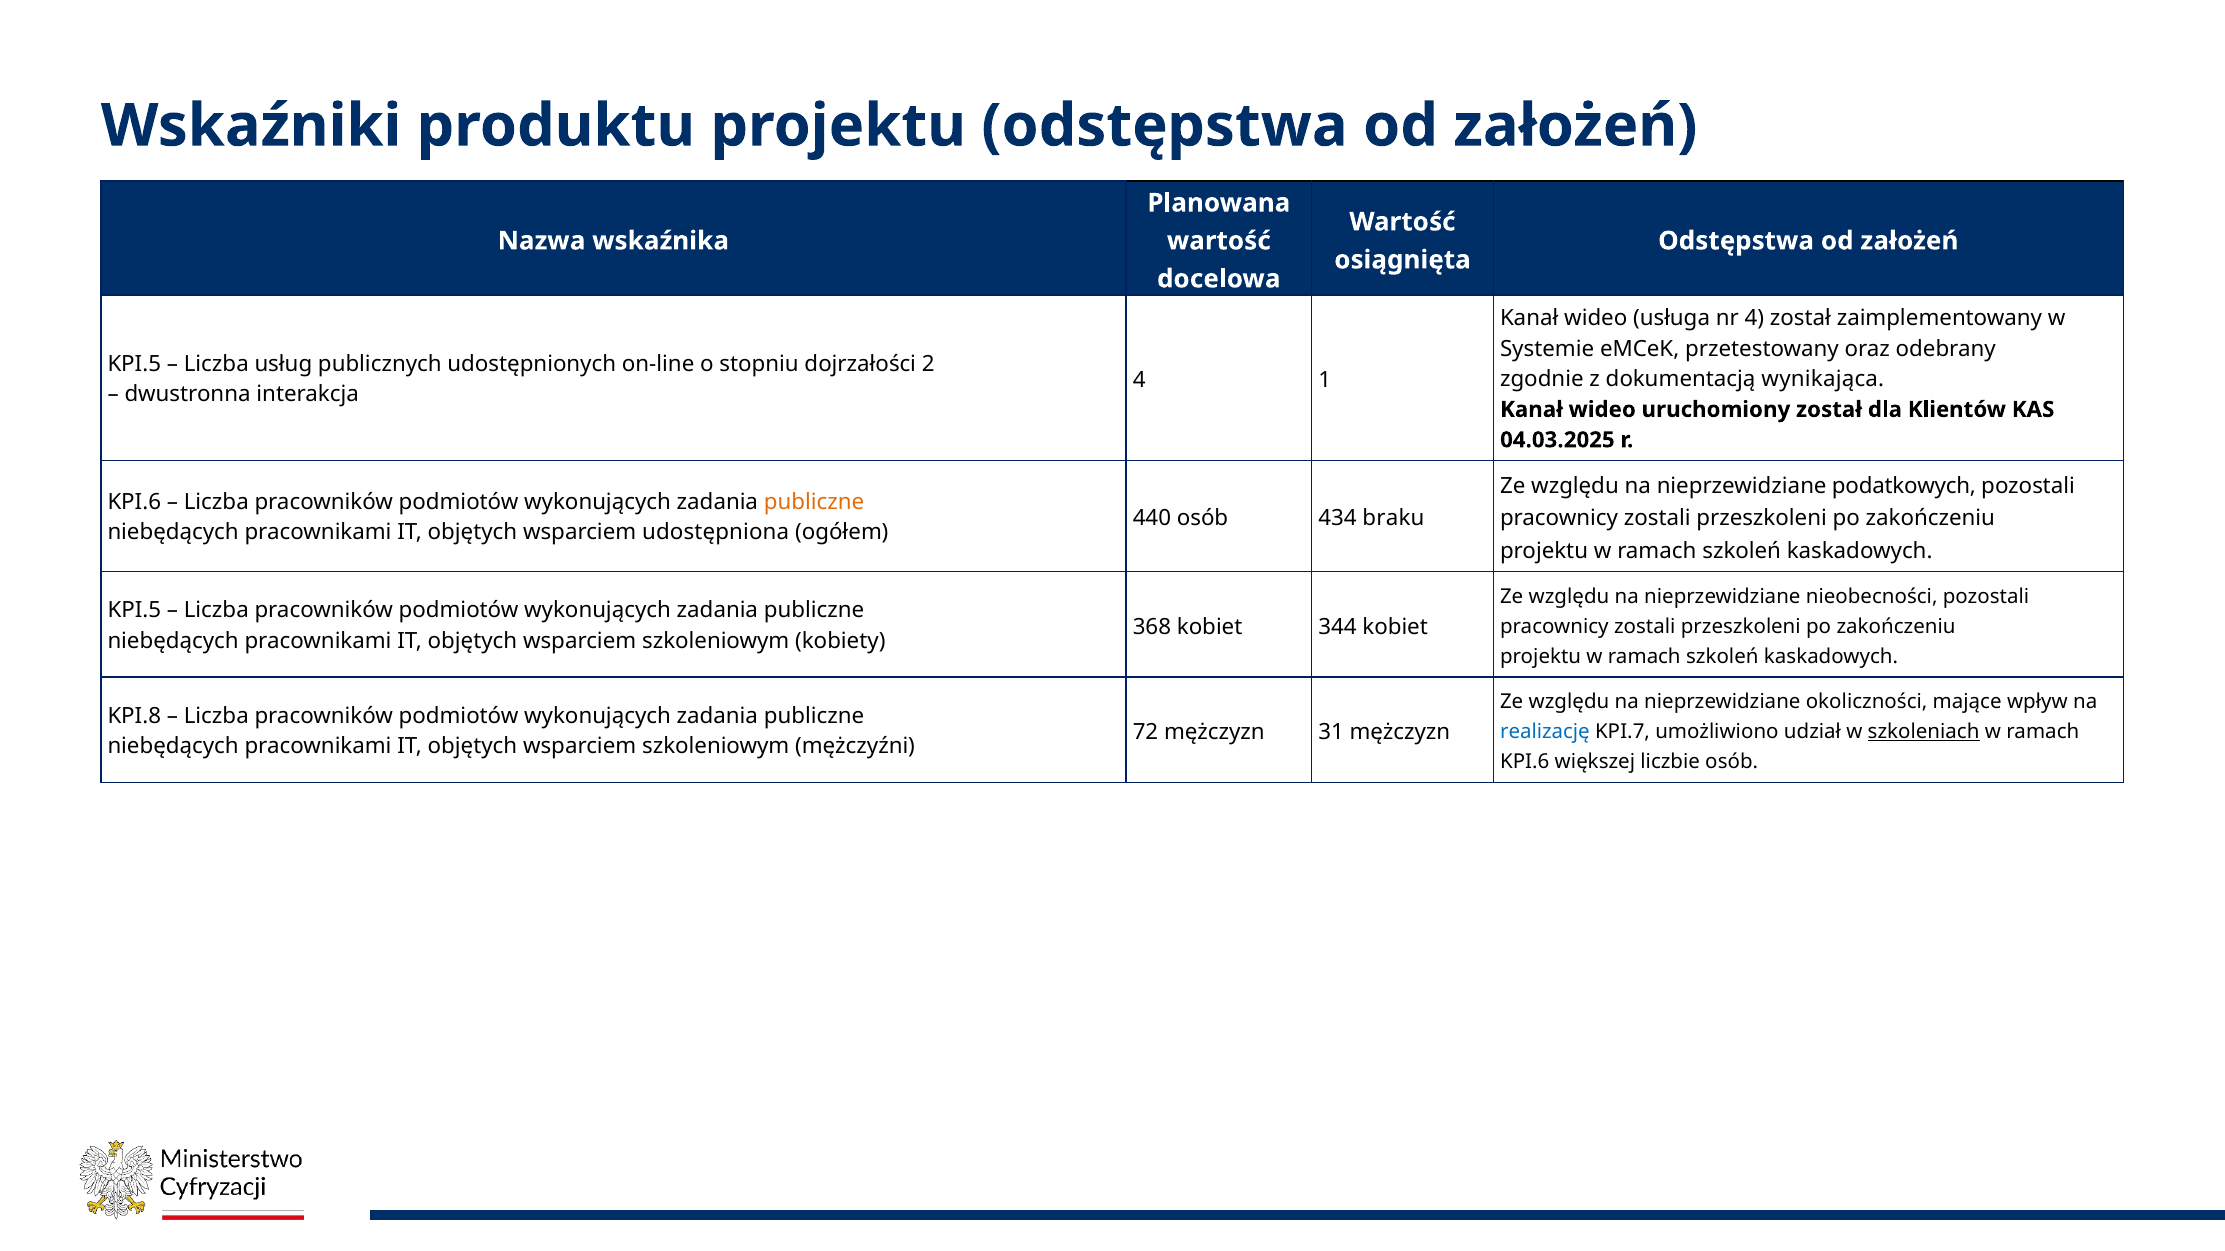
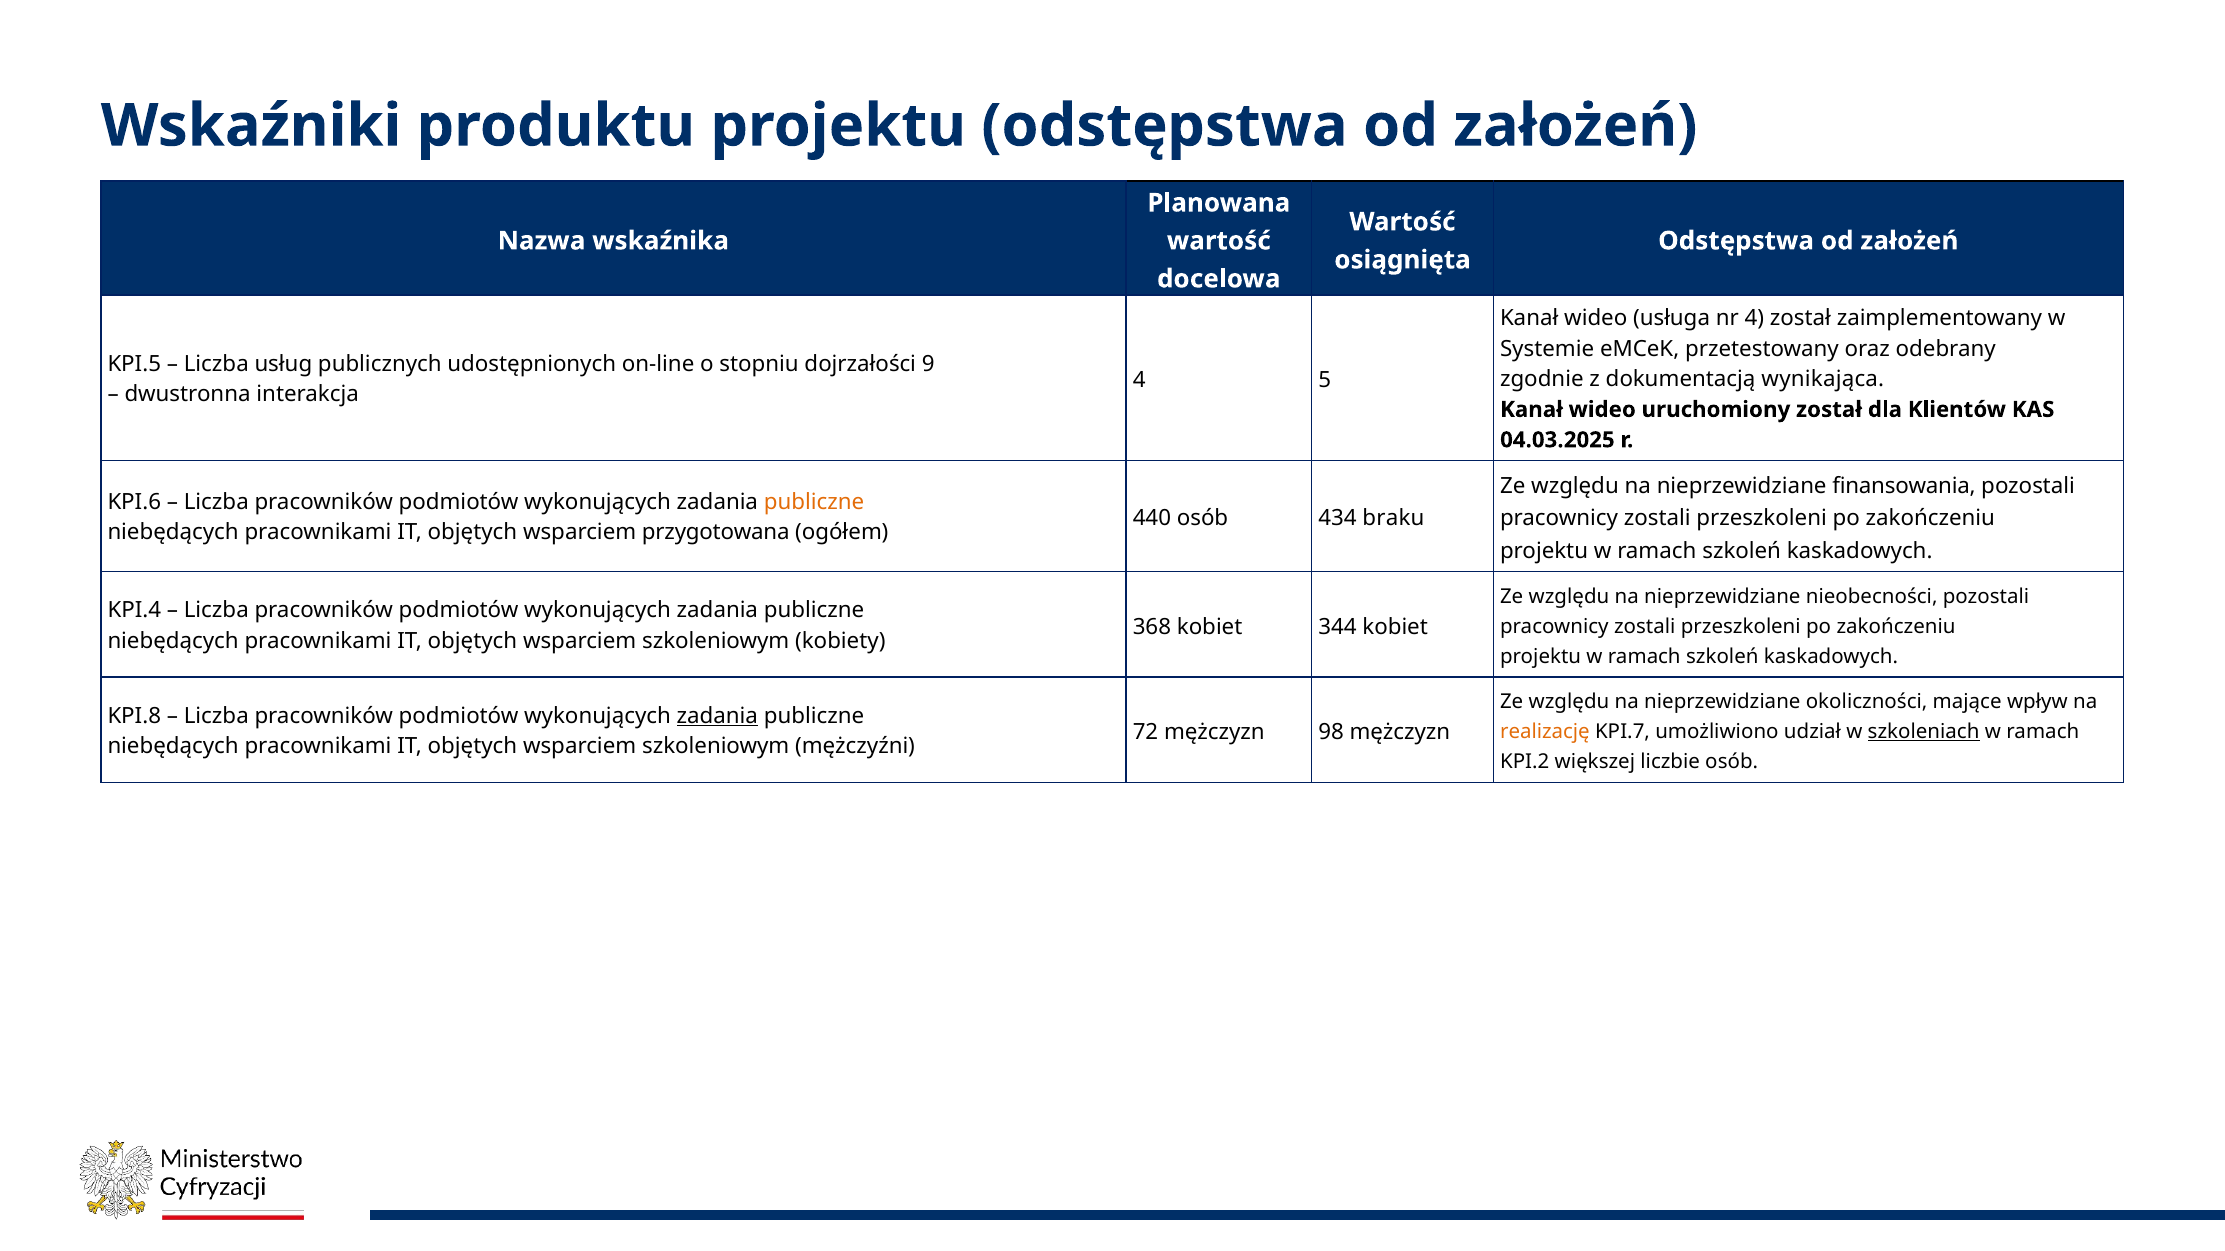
2: 2 -> 9
1: 1 -> 5
podatkowych: podatkowych -> finansowania
udostępniona: udostępniona -> przygotowana
KPI.5 at (134, 611): KPI.5 -> KPI.4
zadania at (717, 716) underline: none -> present
31: 31 -> 98
realizację colour: blue -> orange
KPI.6 at (1525, 762): KPI.6 -> KPI.2
